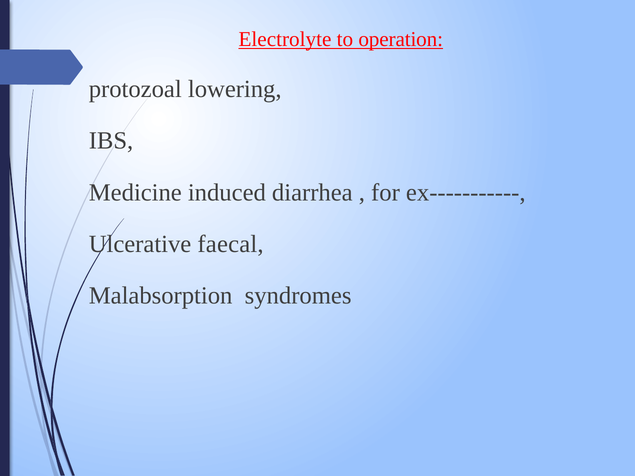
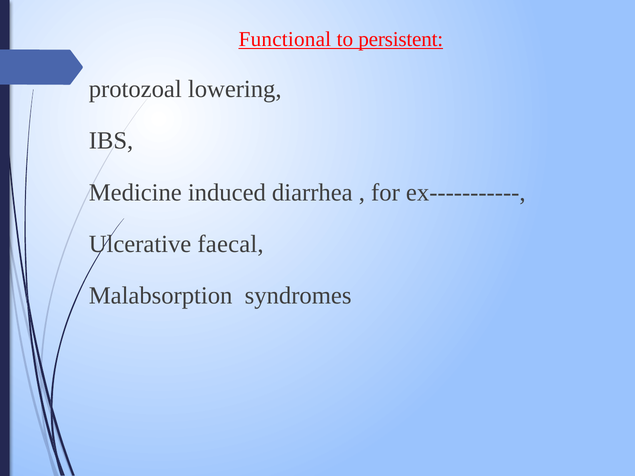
Electrolyte: Electrolyte -> Functional
operation: operation -> persistent
